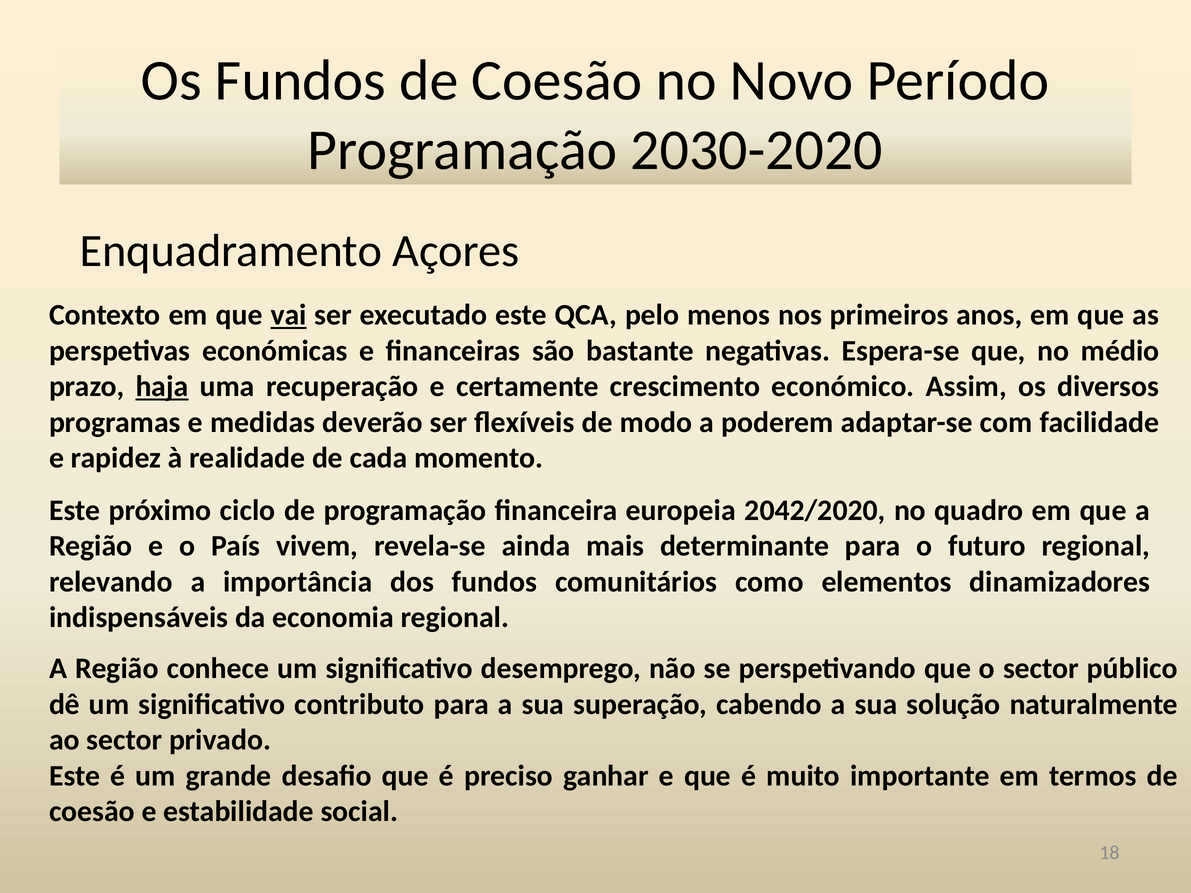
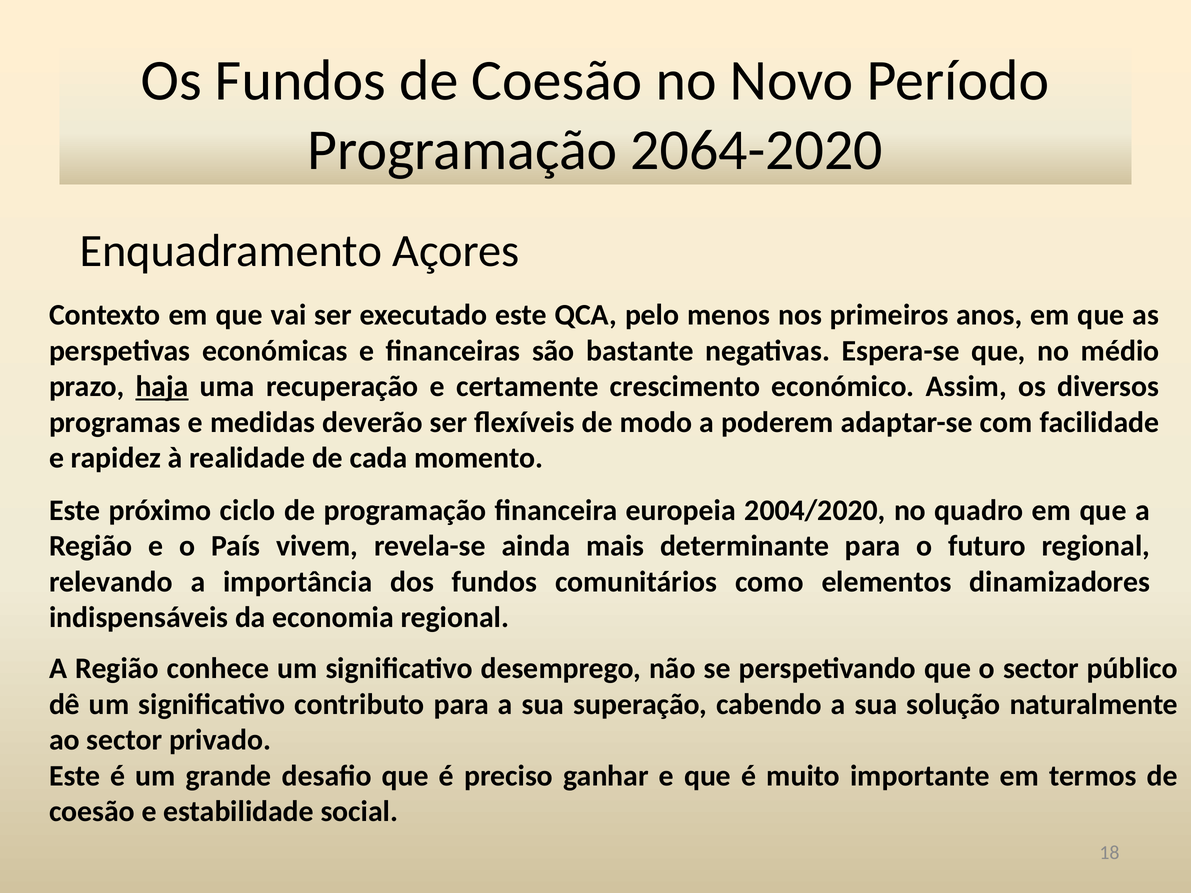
2030-2020: 2030-2020 -> 2064-2020
vai underline: present -> none
2042/2020: 2042/2020 -> 2004/2020
